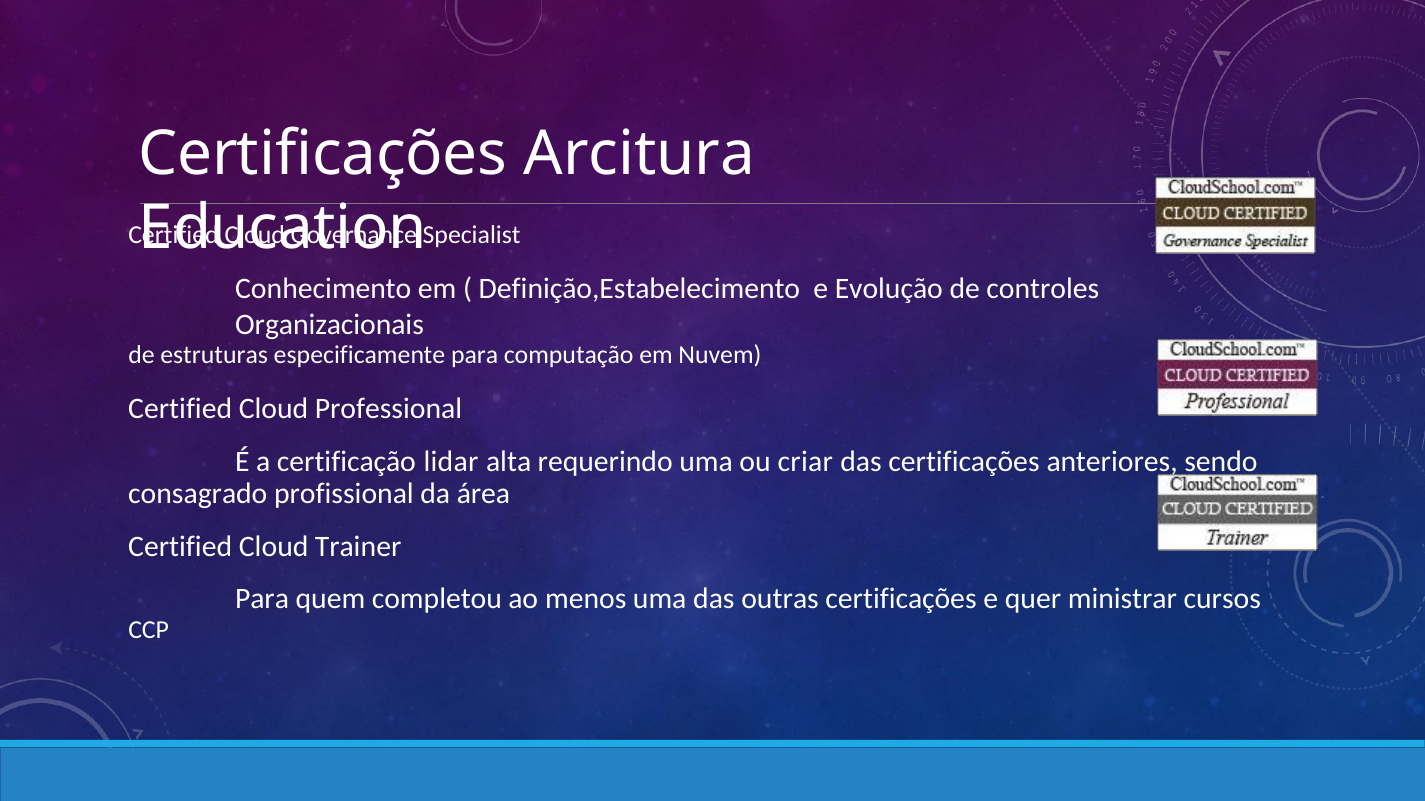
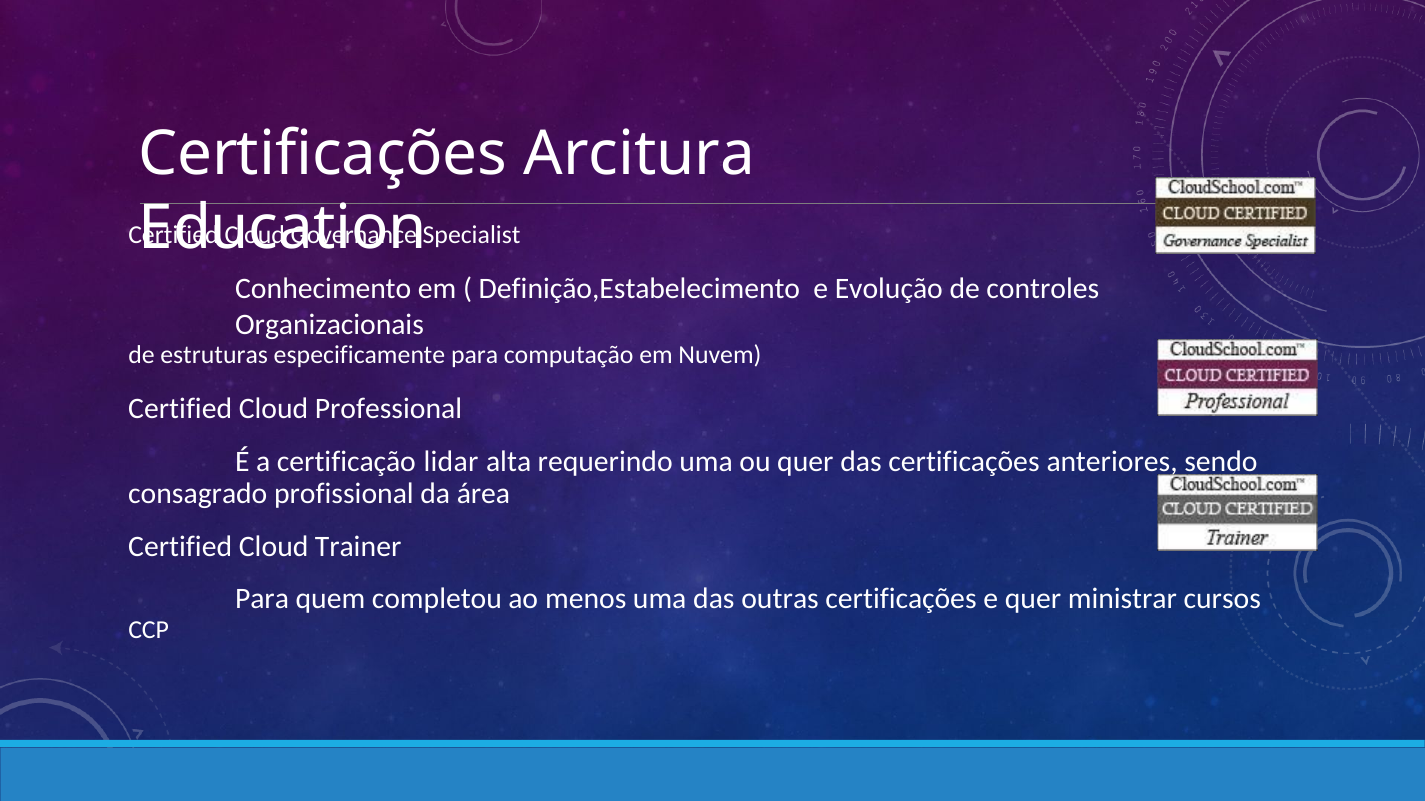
ou criar: criar -> quer
